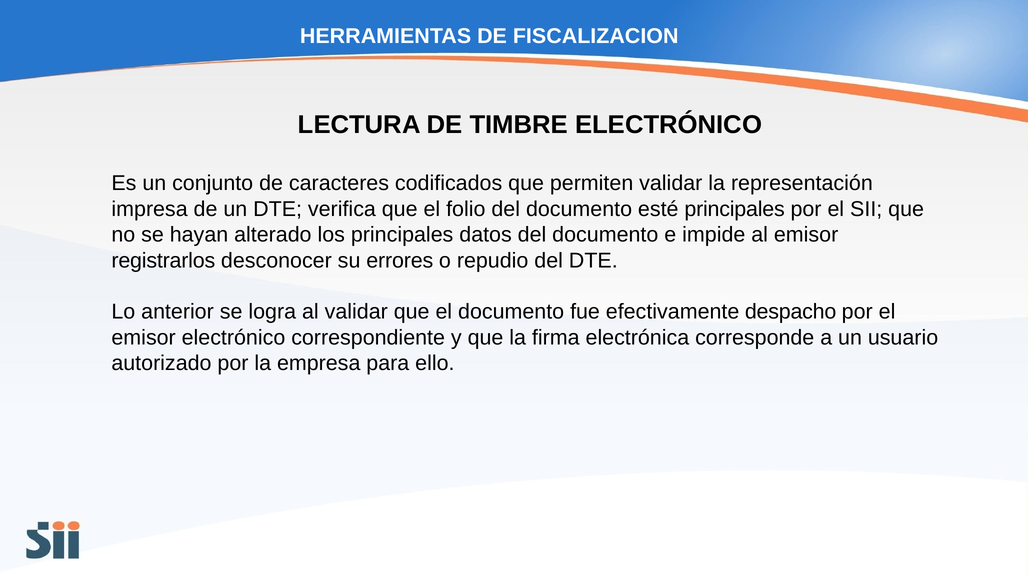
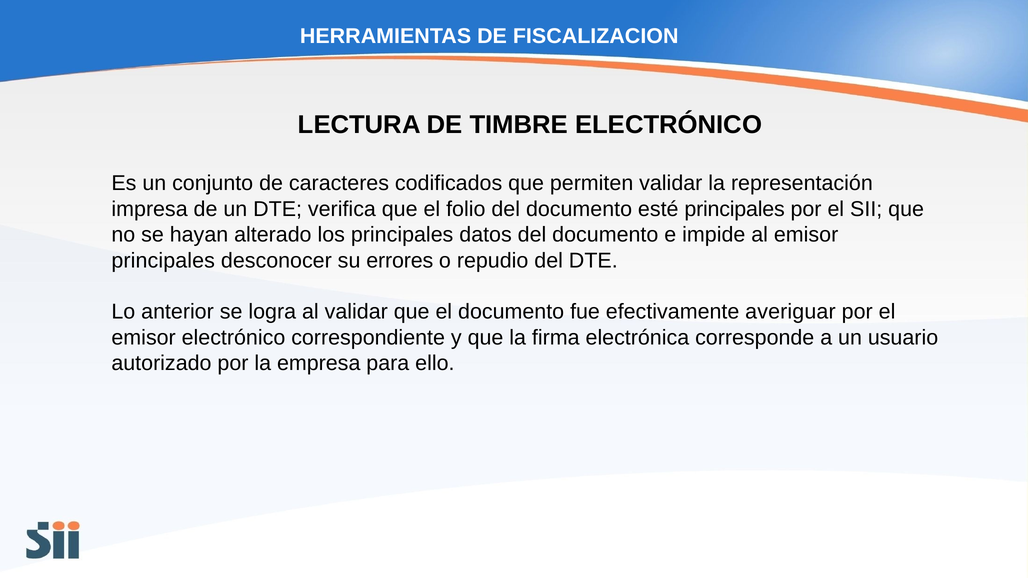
registrarlos at (163, 261): registrarlos -> principales
despacho: despacho -> averiguar
